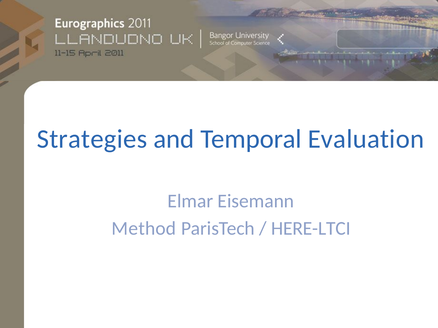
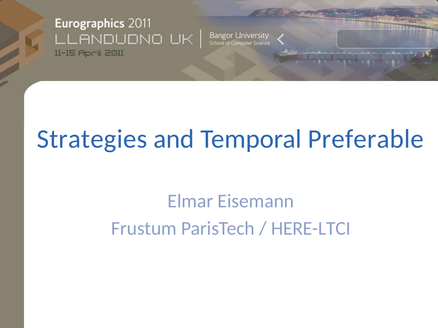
Evaluation: Evaluation -> Preferable
Method: Method -> Frustum
